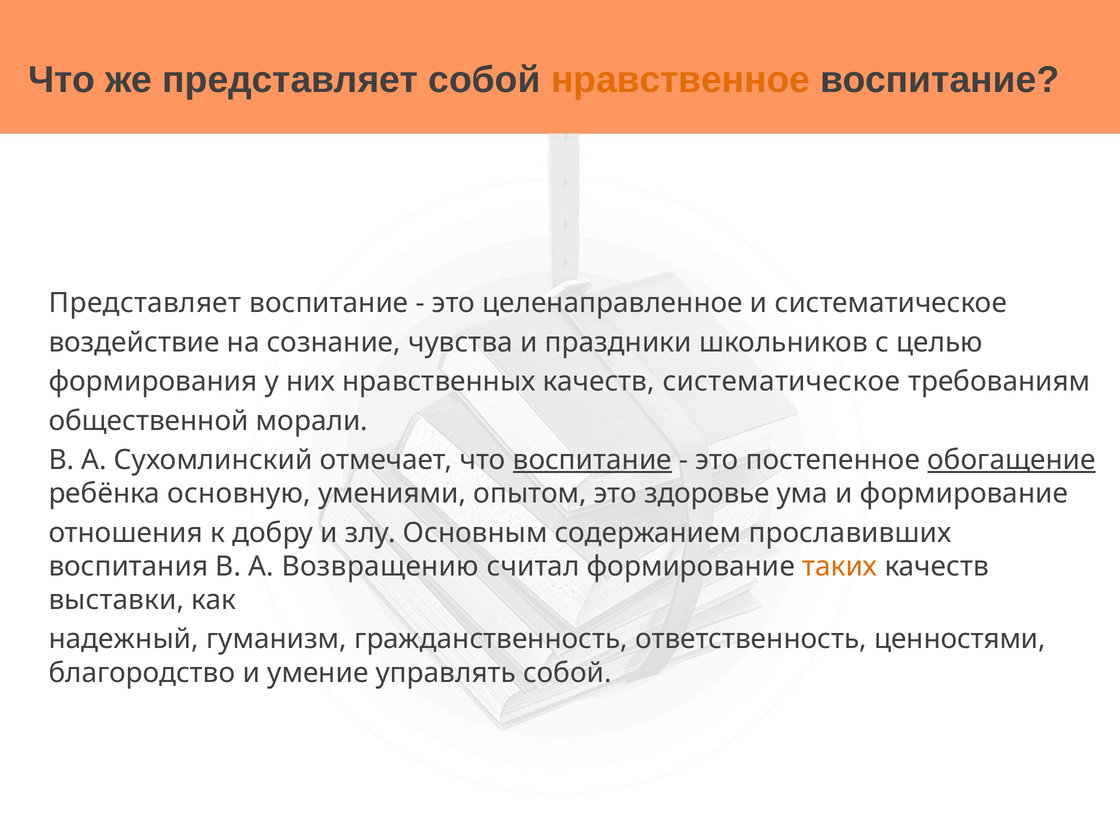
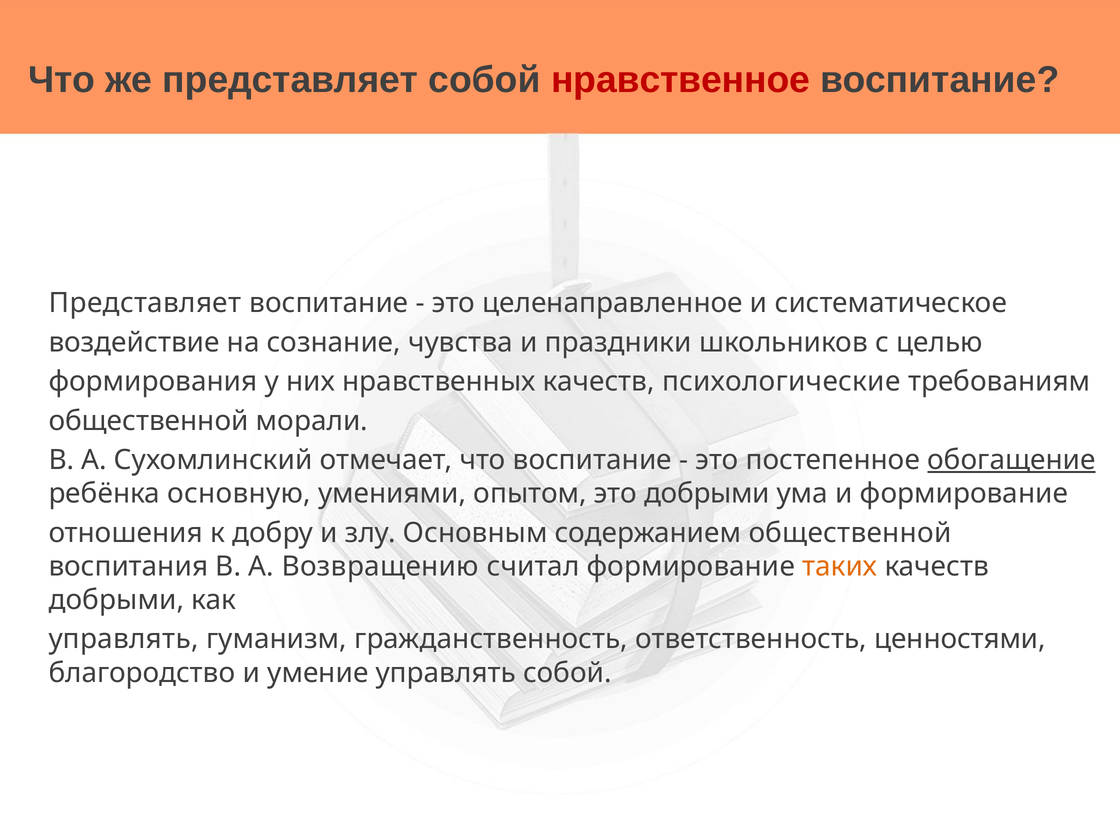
нравственное colour: orange -> red
качеств систематическое: систематическое -> психологические
воспитание at (592, 460) underline: present -> none
это здоровье: здоровье -> добрыми
содержанием прославивших: прославивших -> общественной
выставки at (116, 600): выставки -> добрыми
надежный at (124, 639): надежный -> управлять
